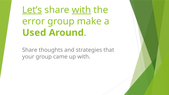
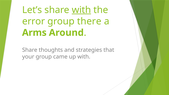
Let’s underline: present -> none
make: make -> there
Used: Used -> Arms
